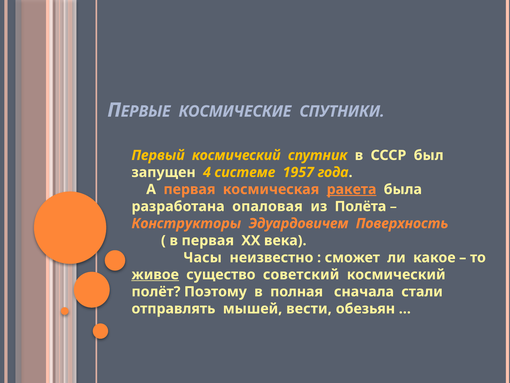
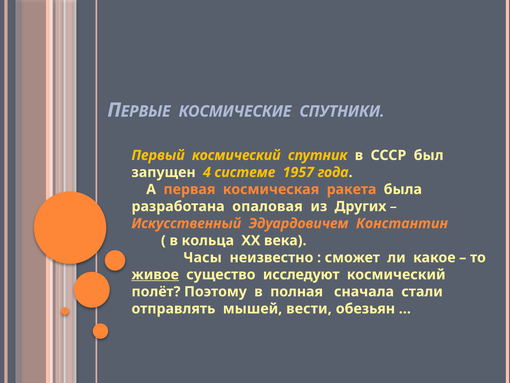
ракета underline: present -> none
Полёта: Полёта -> Других
Конструкторы: Конструкторы -> Искусственный
Поверхность: Поверхность -> Константин
в первая: первая -> кольца
советский: советский -> исследуют
